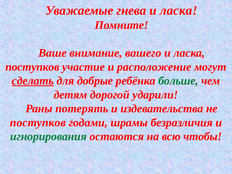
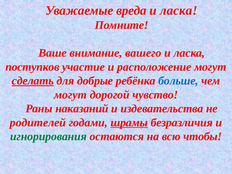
гнева: гнева -> вреда
больше colour: green -> blue
детям at (70, 95): детям -> могут
ударили: ударили -> чувство
потерять: потерять -> наказаний
поступков at (38, 123): поступков -> родителей
шрамы underline: none -> present
